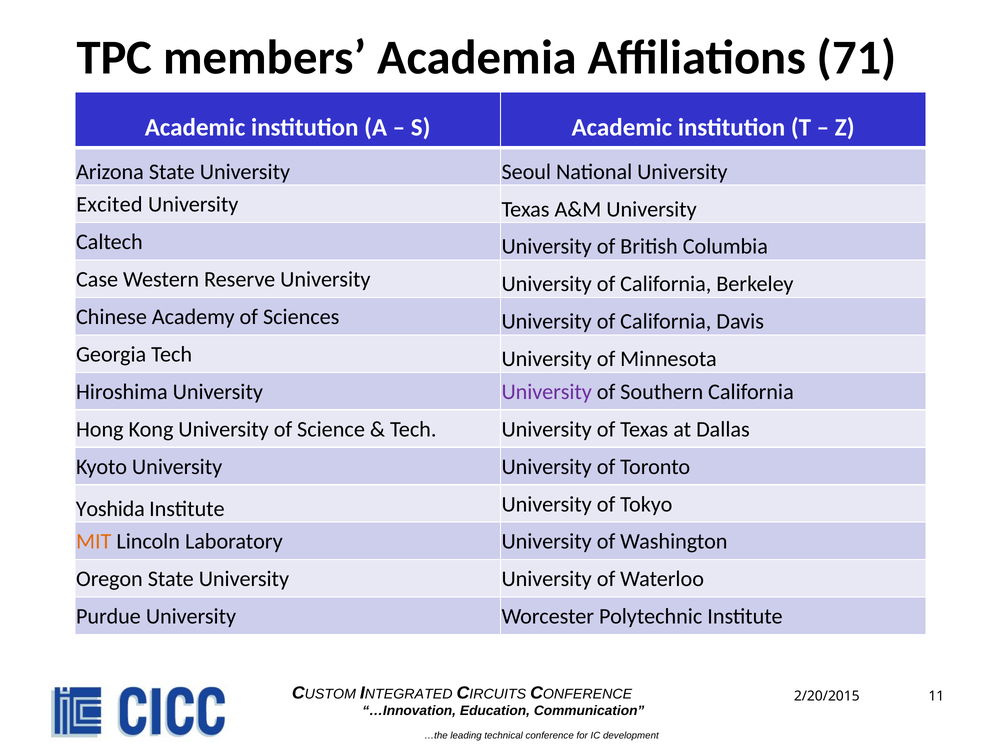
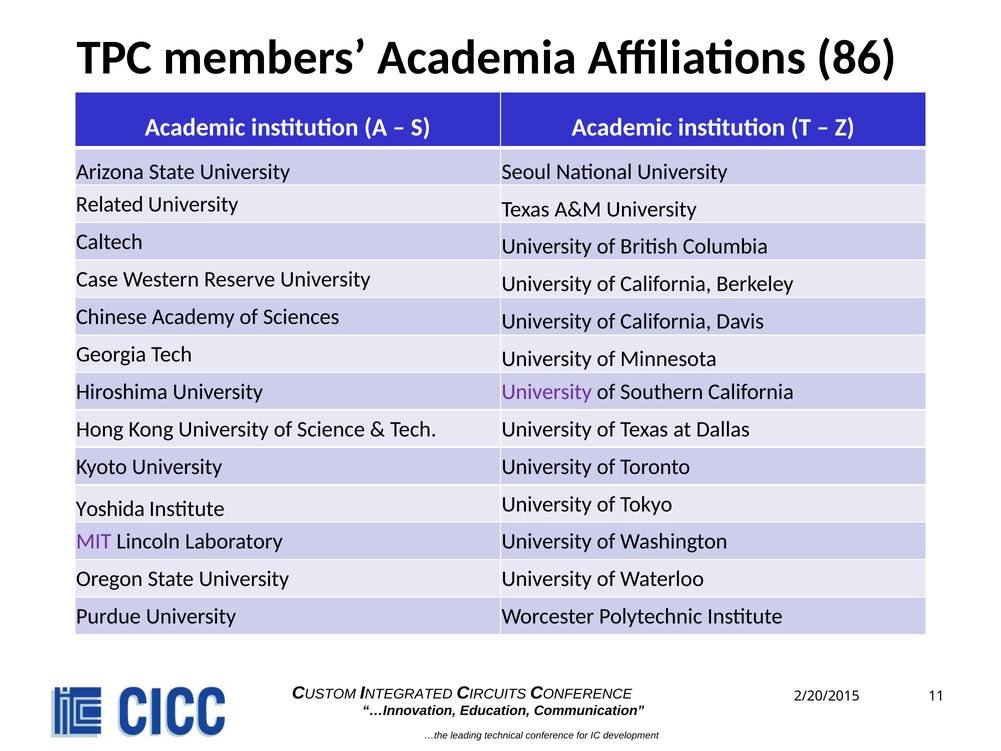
71: 71 -> 86
Excited: Excited -> Related
MIT colour: orange -> purple
